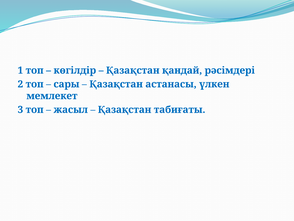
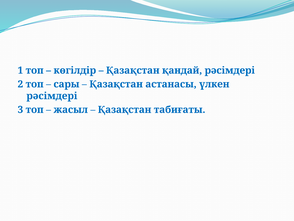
мемлекет at (52, 96): мемлекет -> рәсімдері
